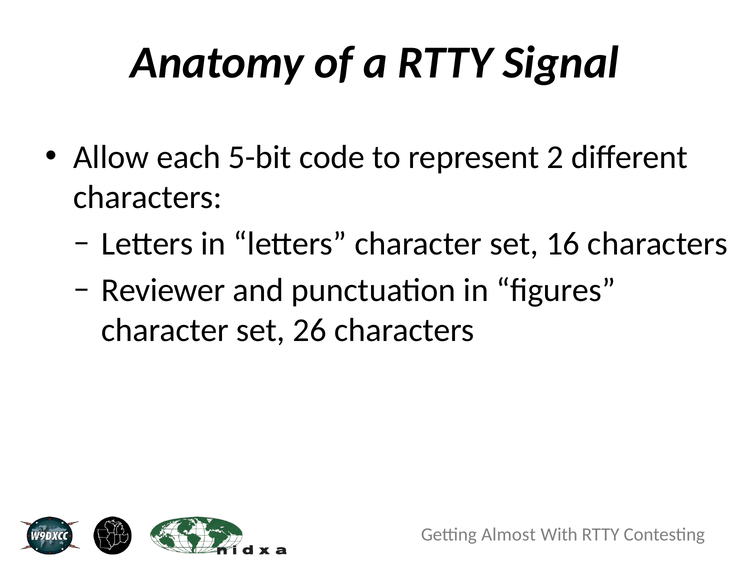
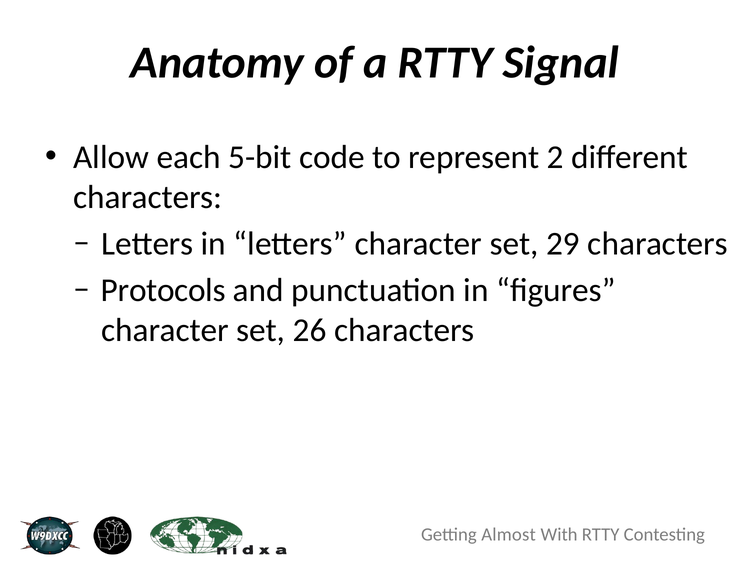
16: 16 -> 29
Reviewer: Reviewer -> Protocols
